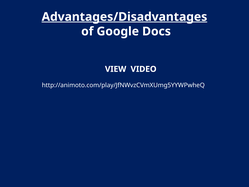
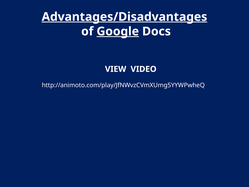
Google underline: none -> present
